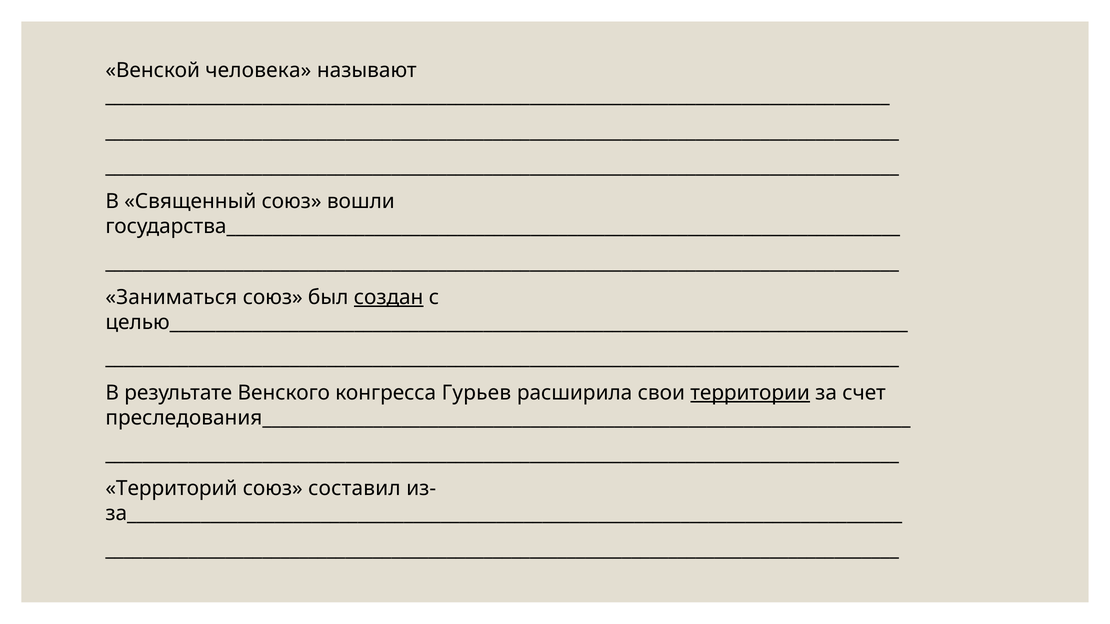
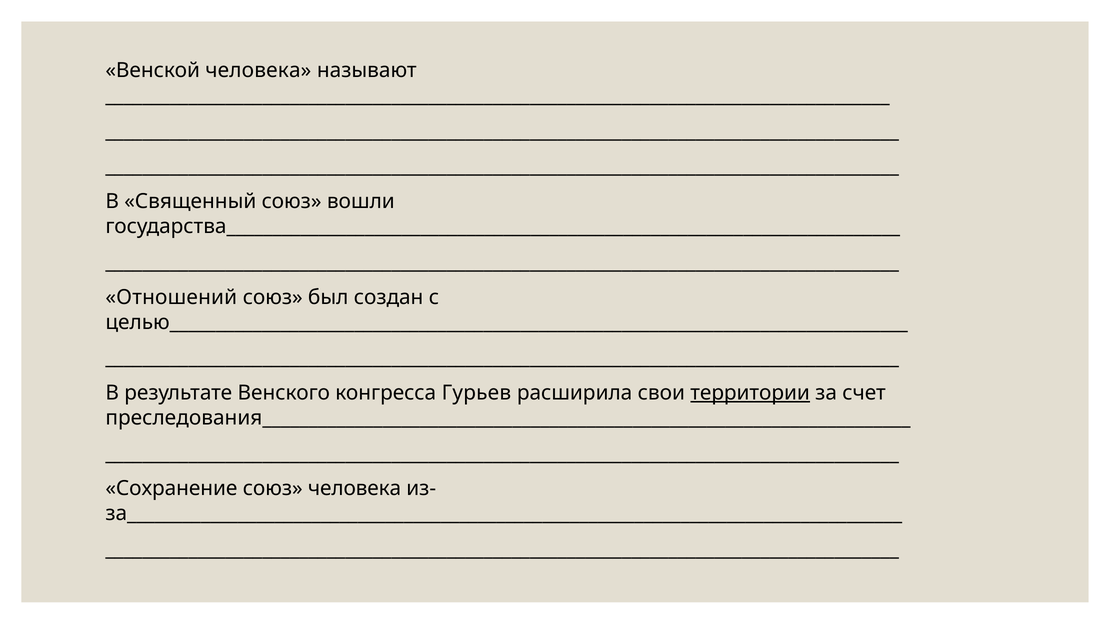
Заниматься: Заниматься -> Отношений
создан underline: present -> none
Территорий: Территорий -> Сохранение
союз составил: составил -> человека
